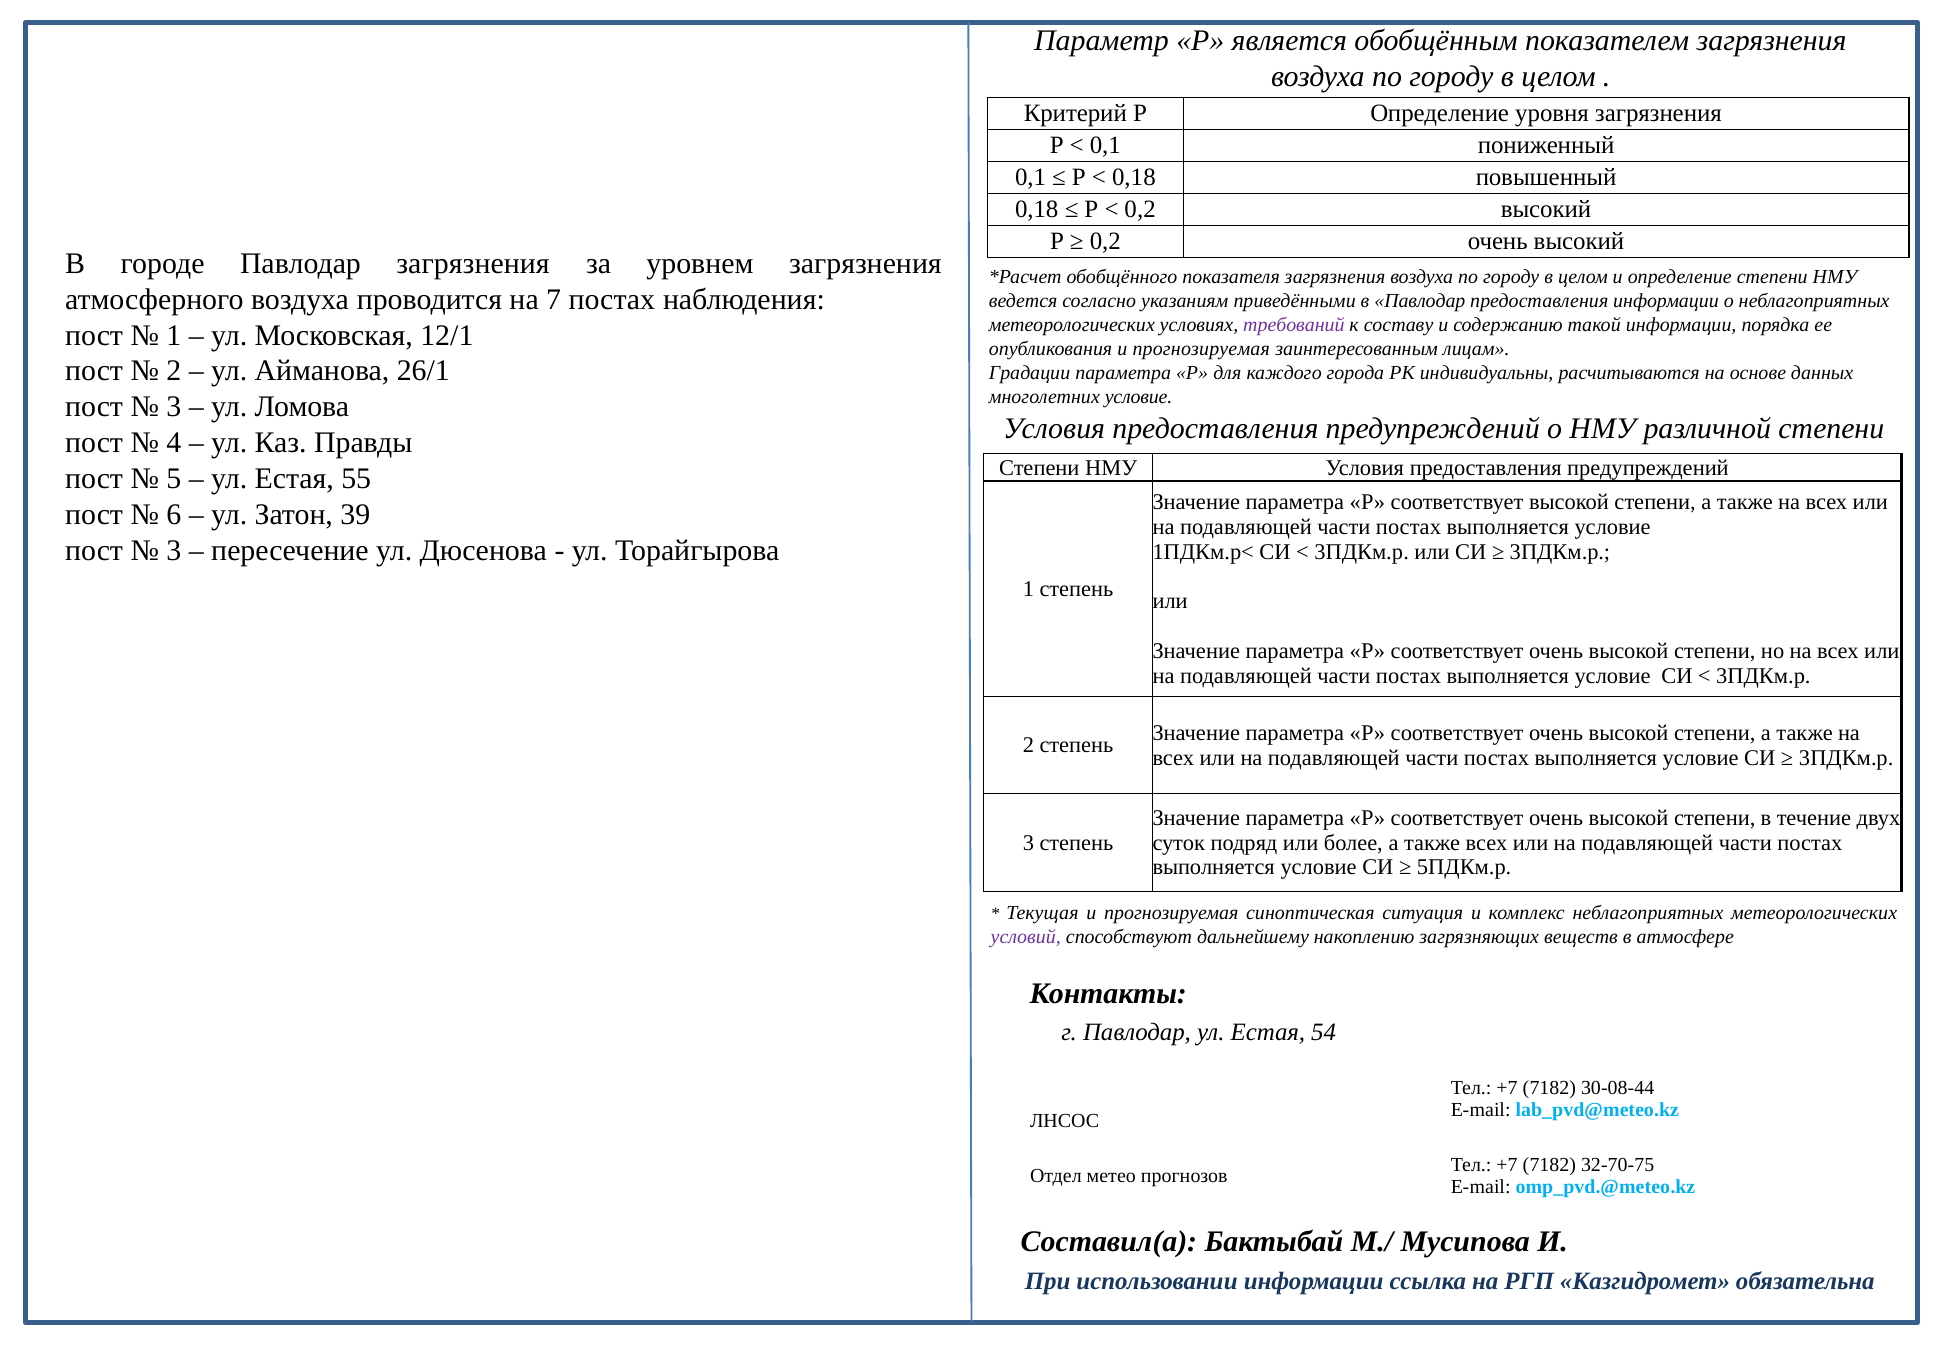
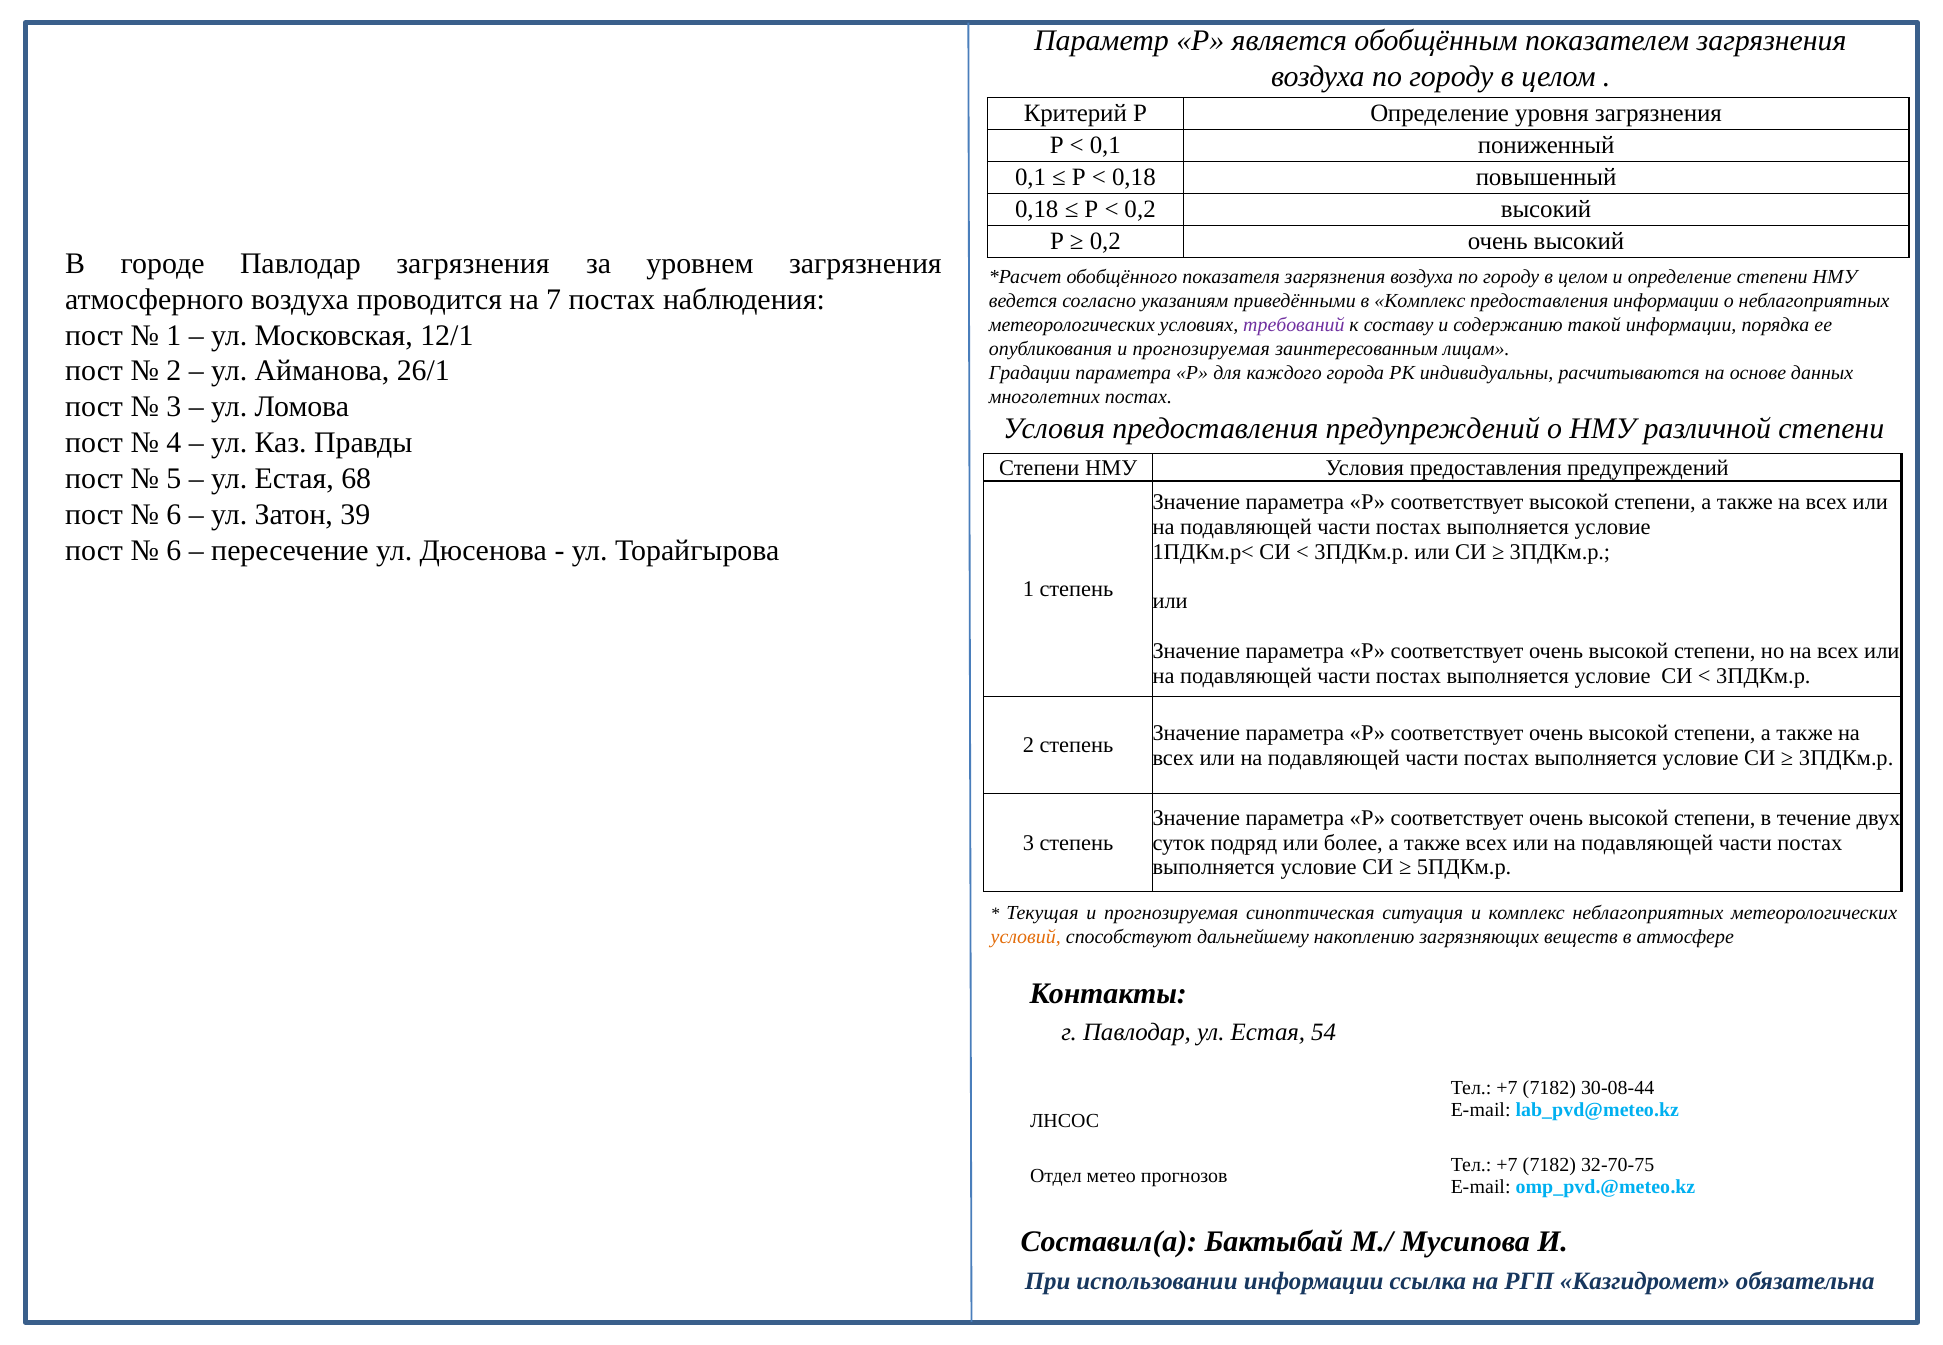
в Павлодар: Павлодар -> Комплекс
многолетних условие: условие -> постах
55: 55 -> 68
3 at (174, 550): 3 -> 6
условий colour: purple -> orange
